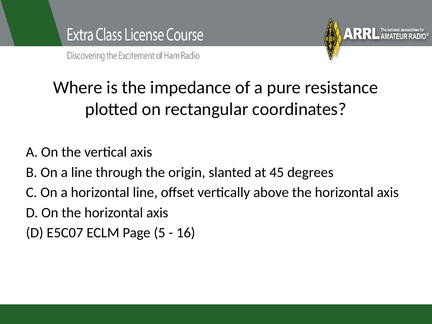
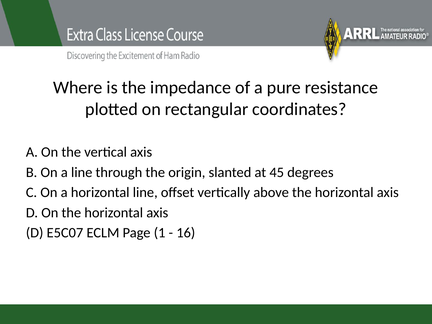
5: 5 -> 1
